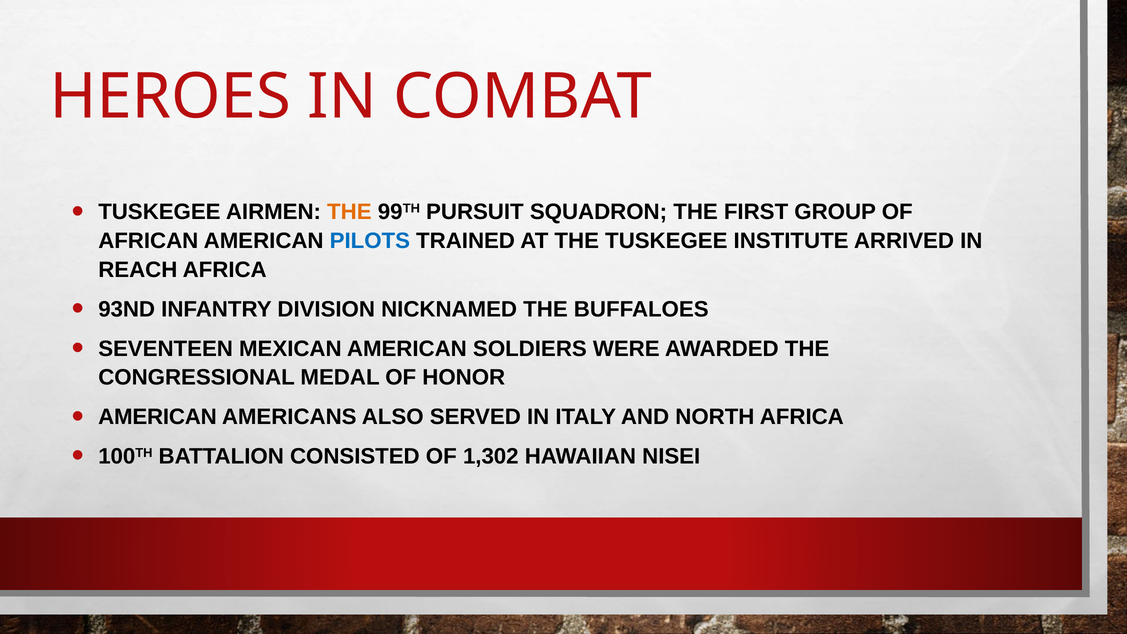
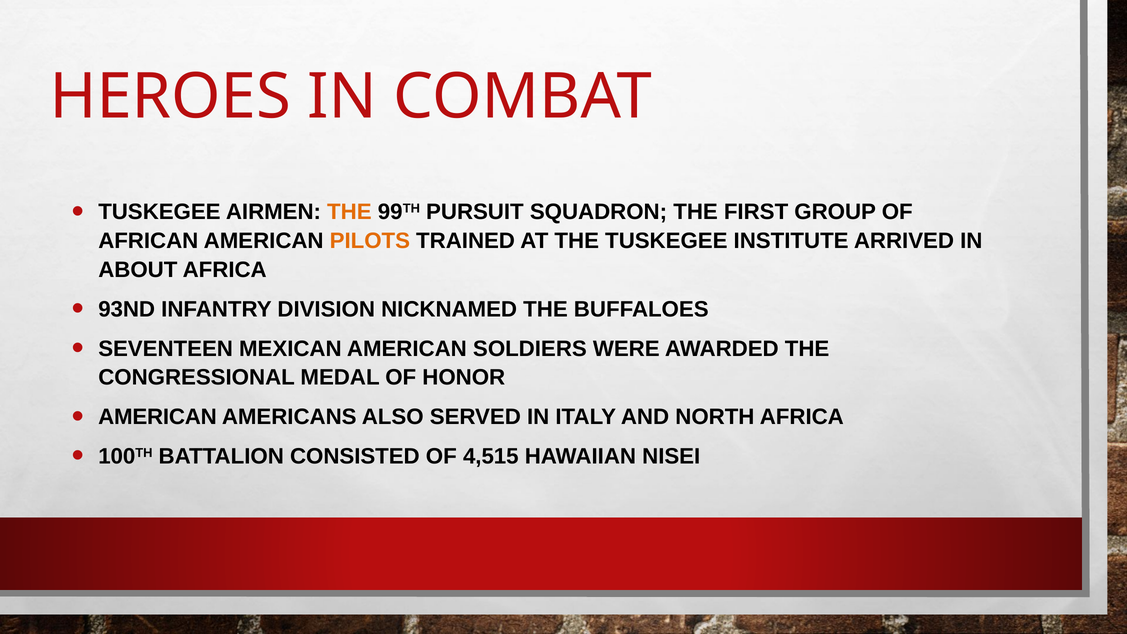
PILOTS colour: blue -> orange
REACH: REACH -> ABOUT
1,302: 1,302 -> 4,515
